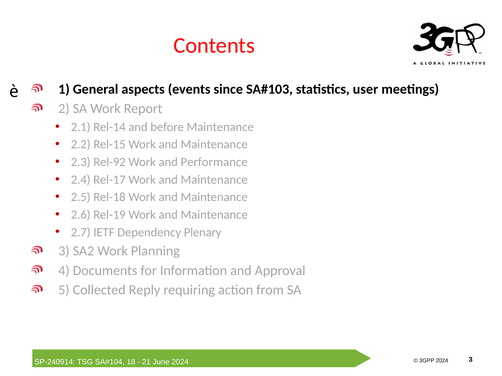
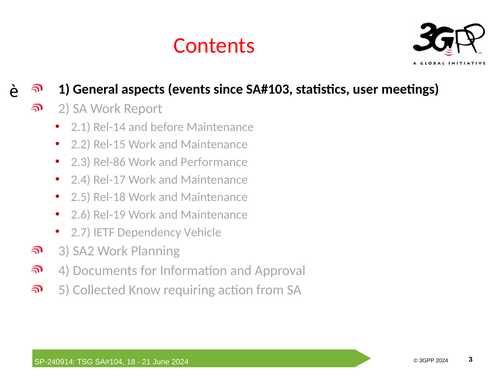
Rel-92: Rel-92 -> Rel-86
Plenary: Plenary -> Vehicle
Reply: Reply -> Know
